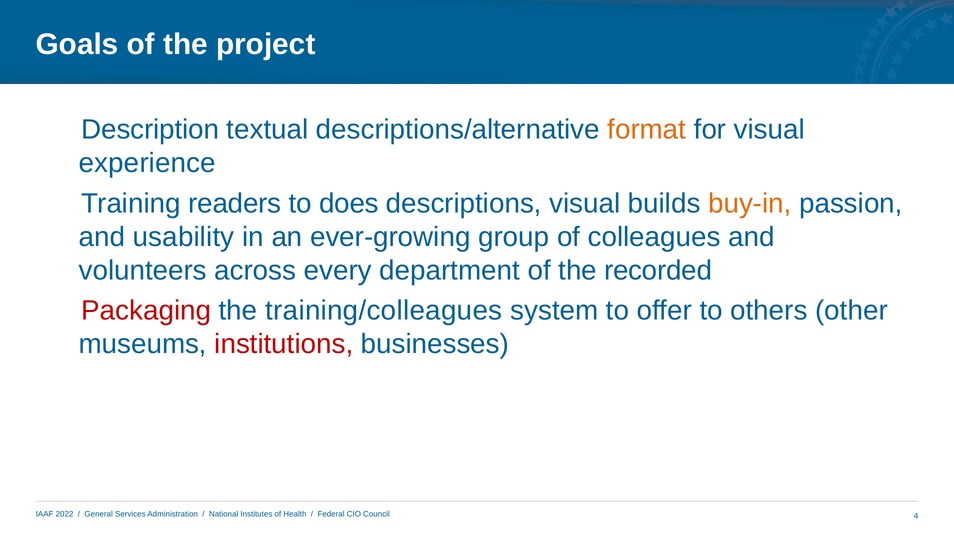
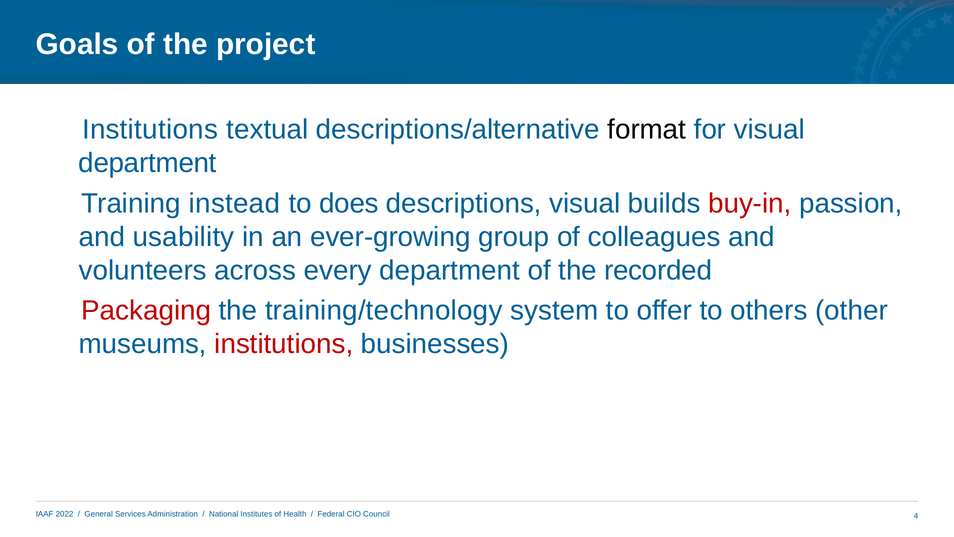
Description at (150, 130): Description -> Institutions
format colour: orange -> black
experience at (147, 163): experience -> department
readers: readers -> instead
buy-in colour: orange -> red
training/colleagues: training/colleagues -> training/technology
